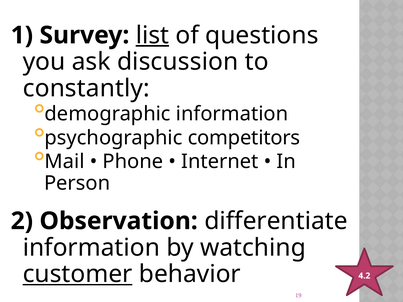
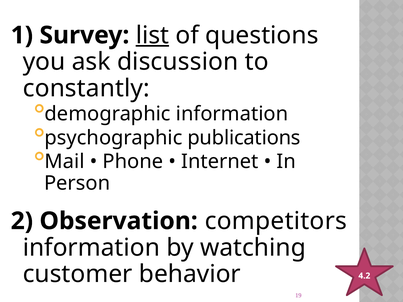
competitors: competitors -> publications
differentiate: differentiate -> competitors
customer underline: present -> none
